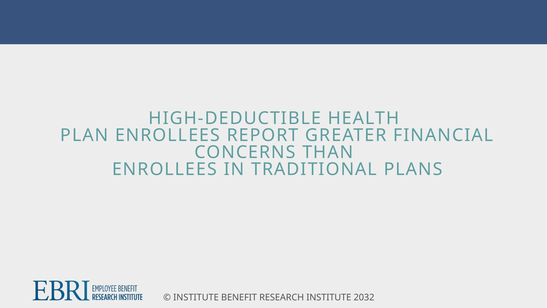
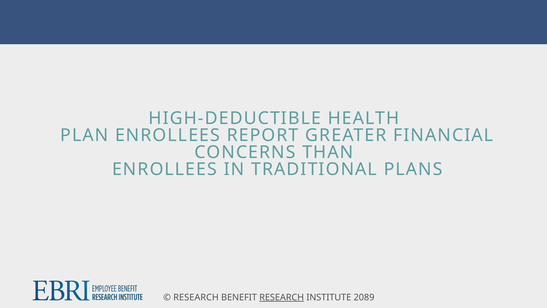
INSTITUTE at (196, 297): INSTITUTE -> RESEARCH
RESEARCH at (282, 297) underline: none -> present
2032: 2032 -> 2089
